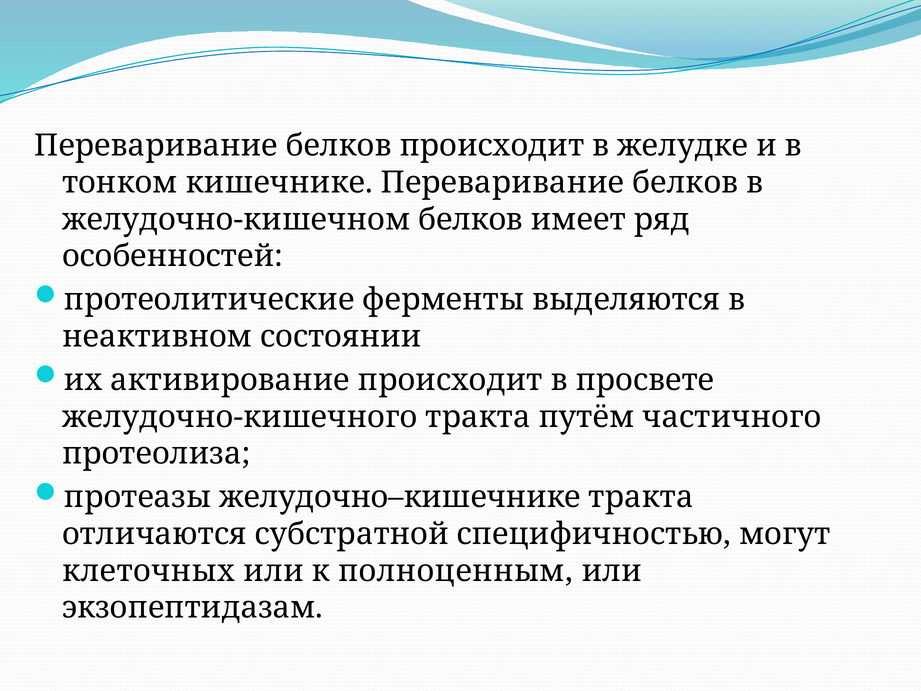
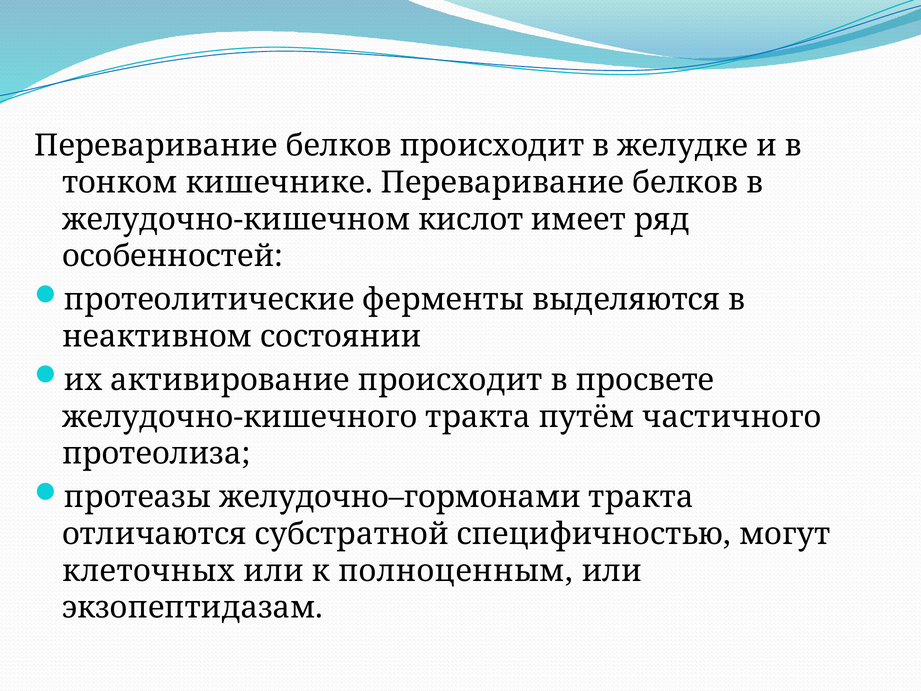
желудочно-кишечном белков: белков -> кислот
желудочно–кишечнике: желудочно–кишечнике -> желудочно–гормонами
